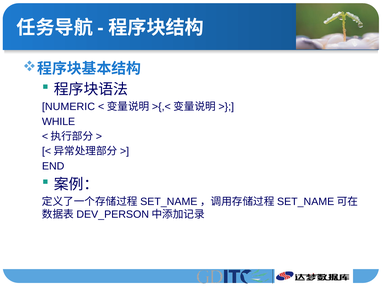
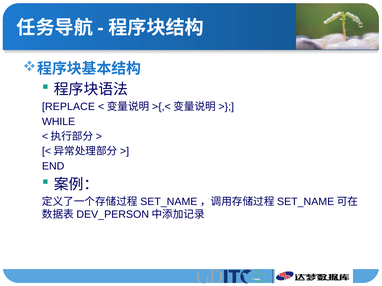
NUMERIC: NUMERIC -> REPLACE
